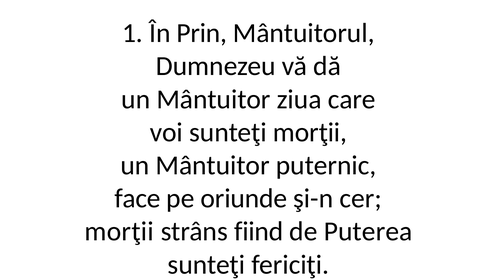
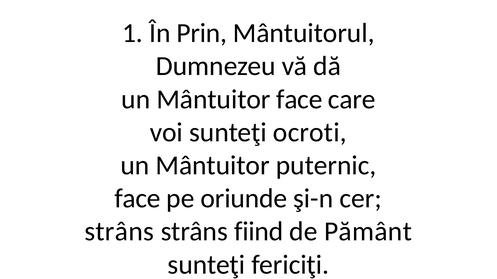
Mântuitor ziua: ziua -> face
sunteţi morţii: morţii -> ocroti
morţii at (119, 232): morţii -> strâns
Puterea: Puterea -> Pământ
